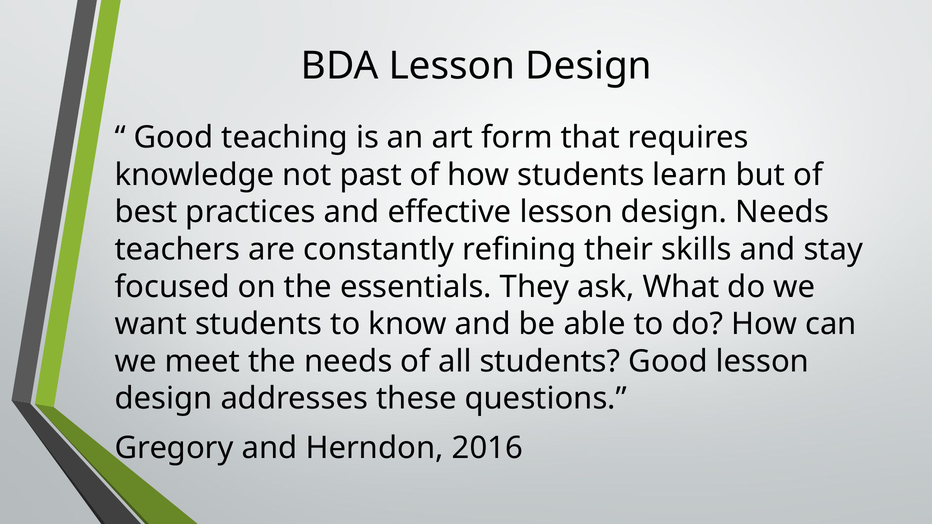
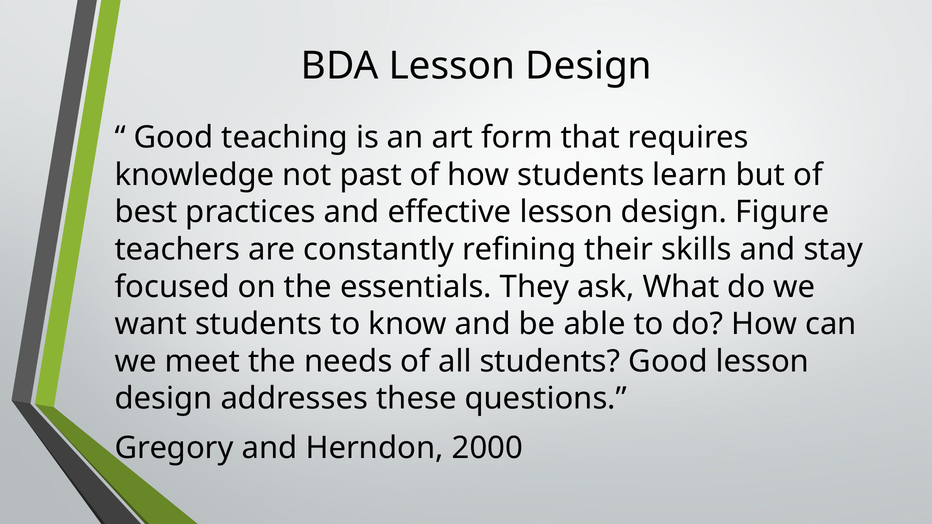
design Needs: Needs -> Figure
2016: 2016 -> 2000
